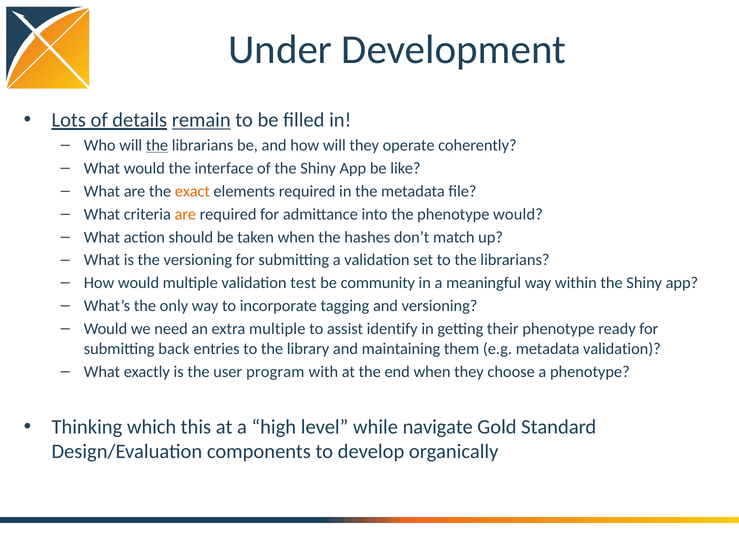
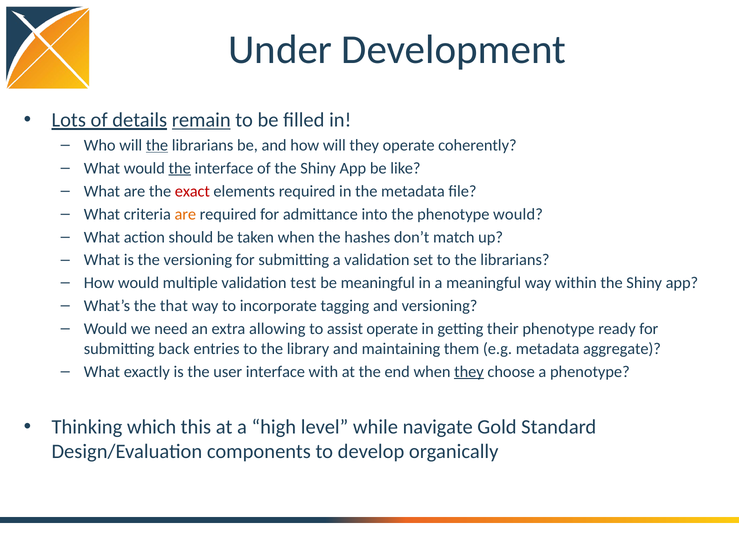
the at (180, 168) underline: none -> present
exact colour: orange -> red
be community: community -> meaningful
only: only -> that
extra multiple: multiple -> allowing
assist identify: identify -> operate
metadata validation: validation -> aggregate
user program: program -> interface
they at (469, 372) underline: none -> present
